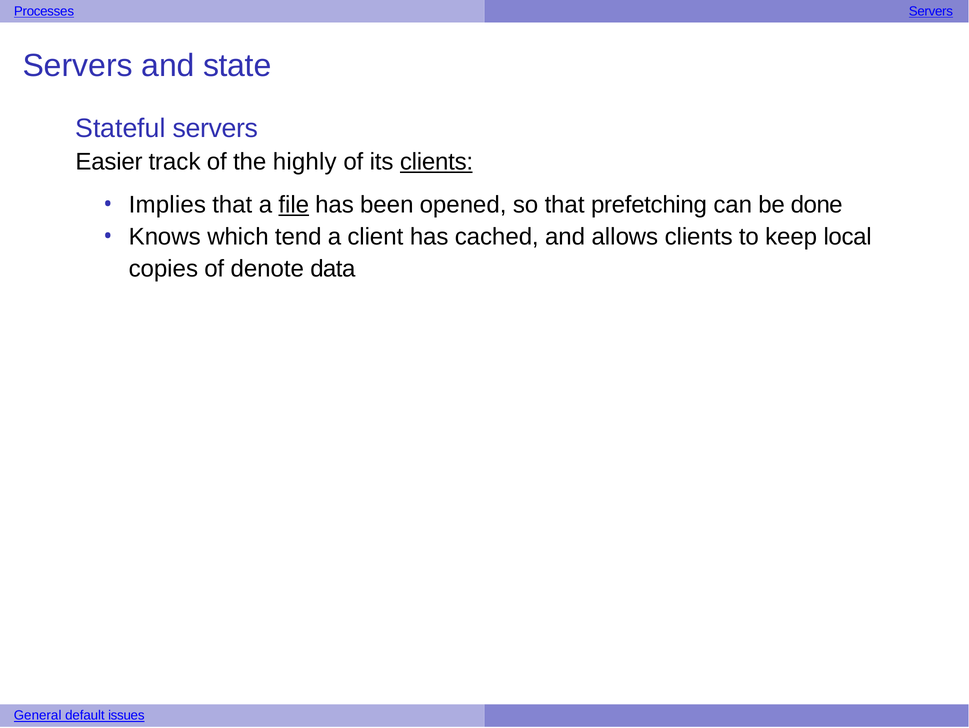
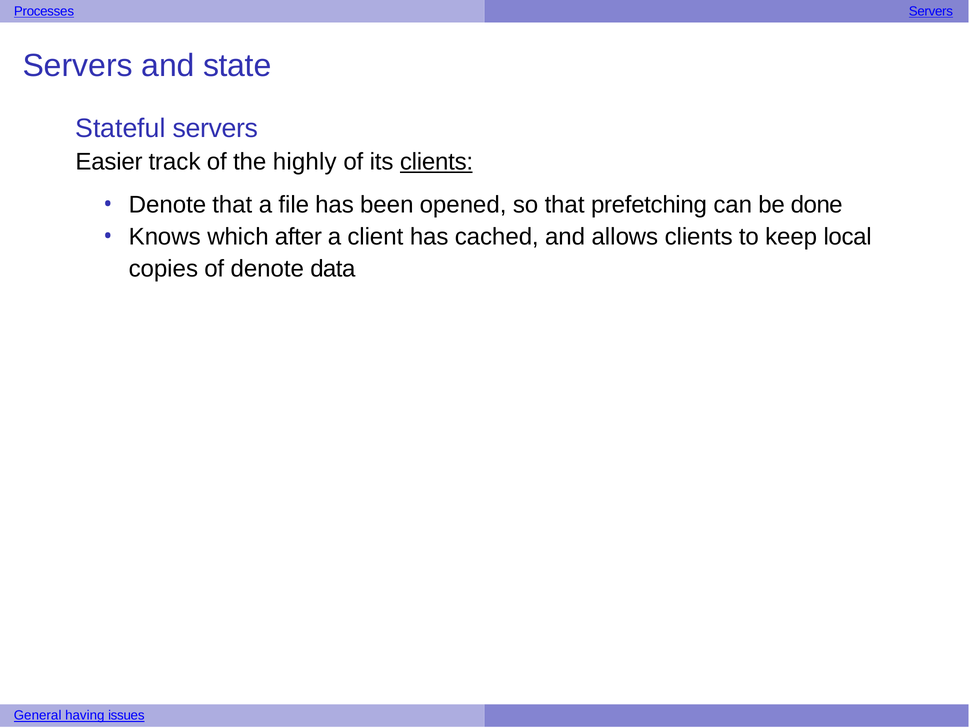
Implies at (167, 205): Implies -> Denote
file underline: present -> none
tend: tend -> after
default: default -> having
